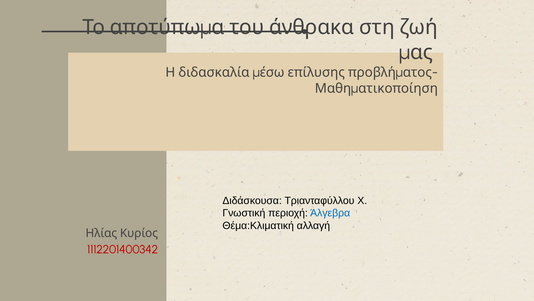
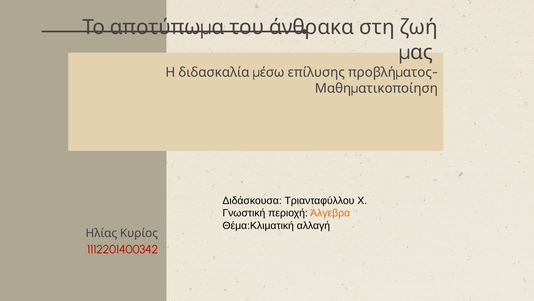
Άλγεβρα colour: blue -> orange
